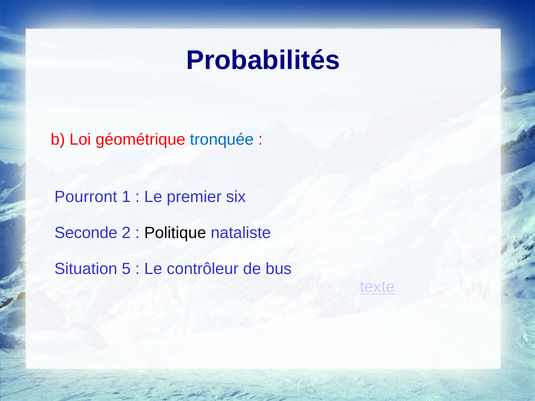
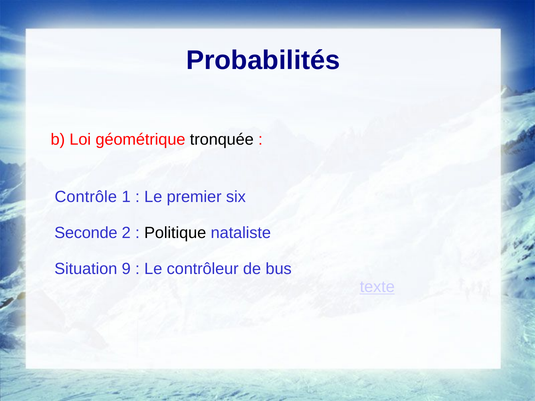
tronquée colour: blue -> black
Pourront: Pourront -> Contrôle
5: 5 -> 9
